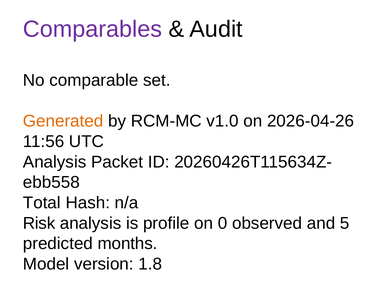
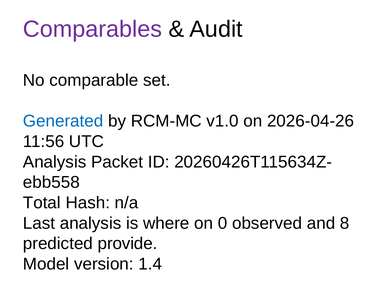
Generated colour: orange -> blue
Risk: Risk -> Last
profile: profile -> where
5: 5 -> 8
months: months -> provide
1.8: 1.8 -> 1.4
